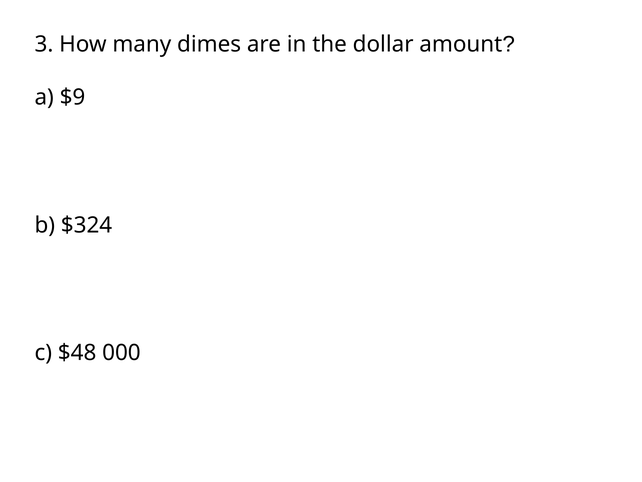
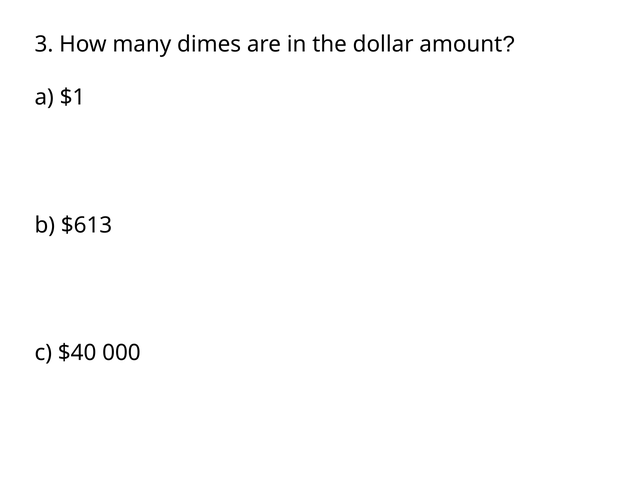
$9: $9 -> $1
$324: $324 -> $613
$48: $48 -> $40
